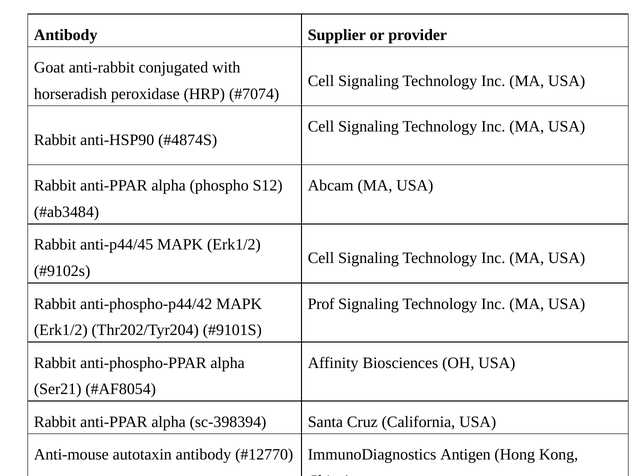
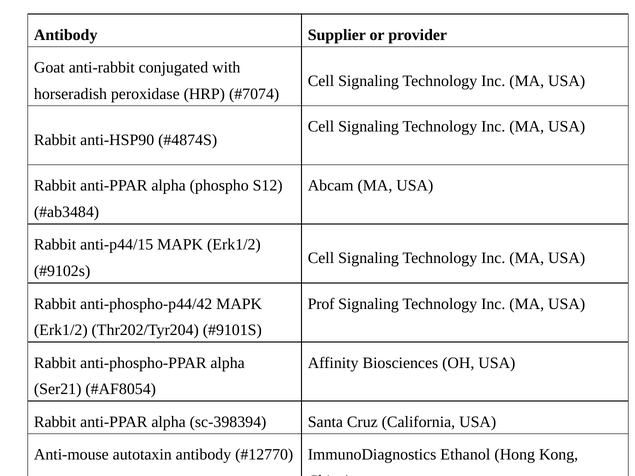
anti-p44/45: anti-p44/45 -> anti-p44/15
Antigen: Antigen -> Ethanol
